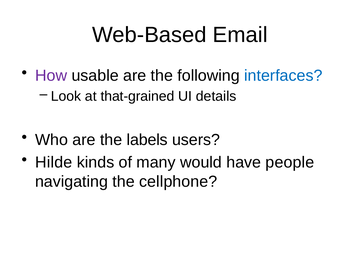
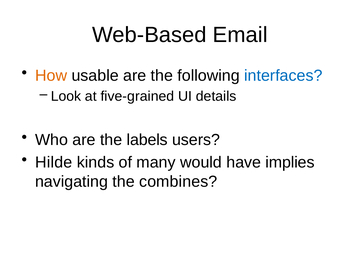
How colour: purple -> orange
that-grained: that-grained -> five-grained
people: people -> implies
cellphone: cellphone -> combines
